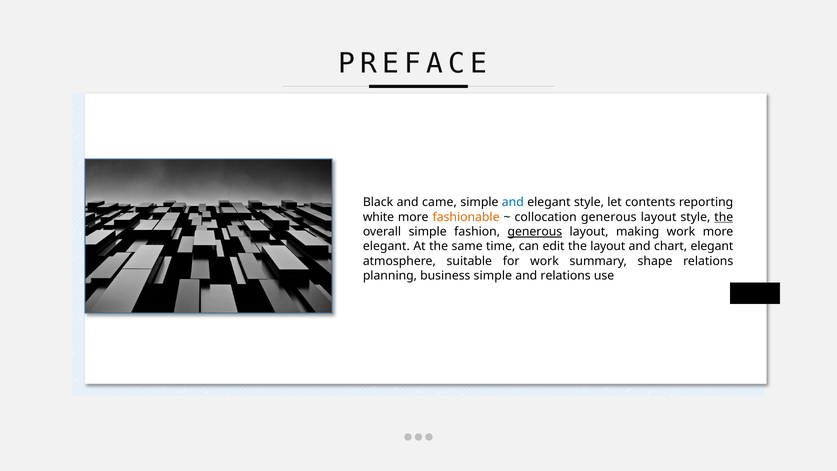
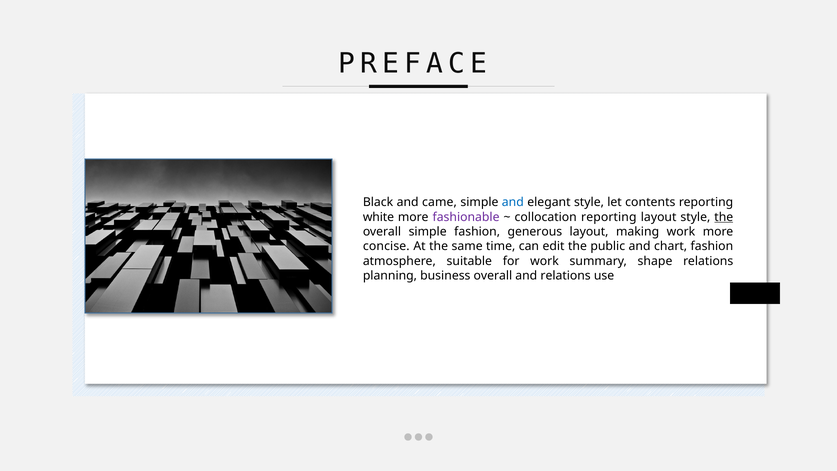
fashionable colour: orange -> purple
collocation generous: generous -> reporting
generous at (535, 232) underline: present -> none
elegant at (386, 246): elegant -> concise
the layout: layout -> public
chart elegant: elegant -> fashion
business simple: simple -> overall
